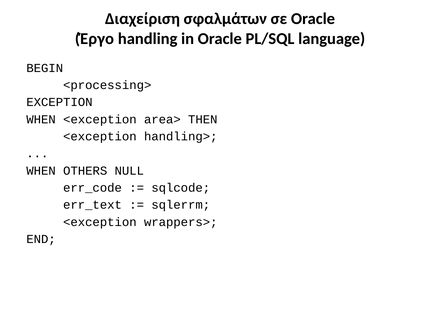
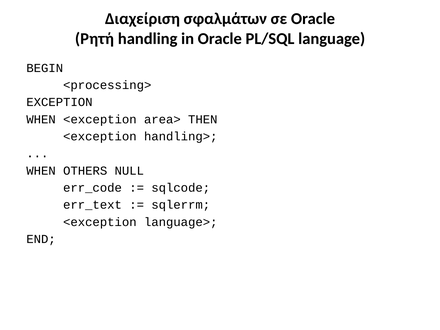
Έργο: Έργο -> Ρητή
wrappers>: wrappers> -> language>
